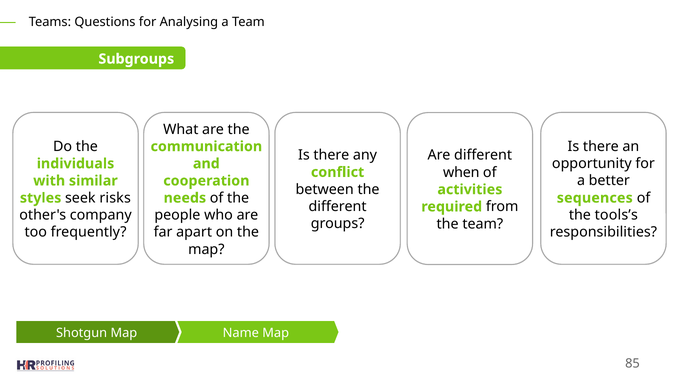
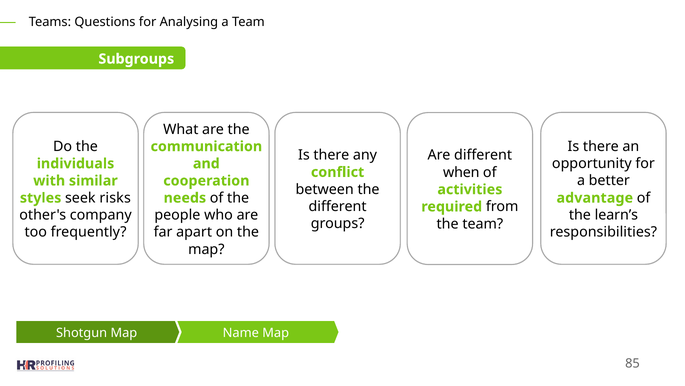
sequences: sequences -> advantage
tools’s: tools’s -> learn’s
